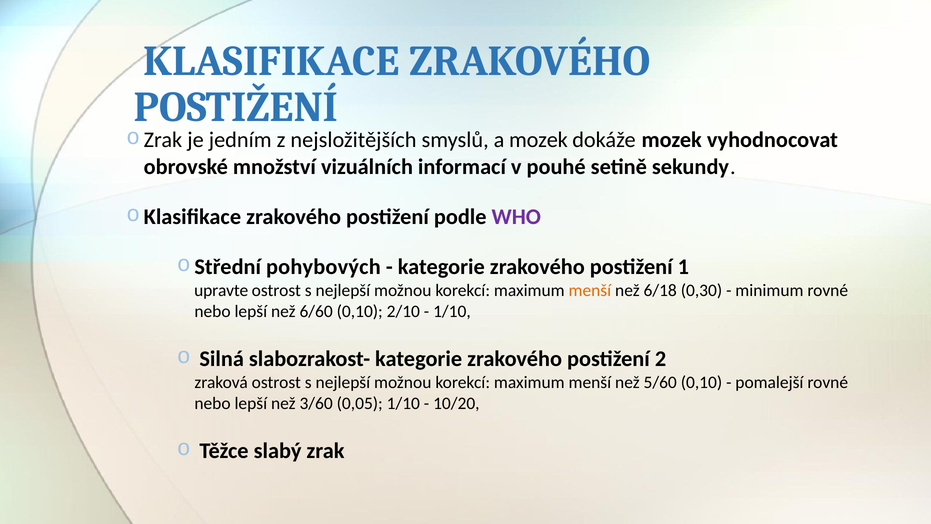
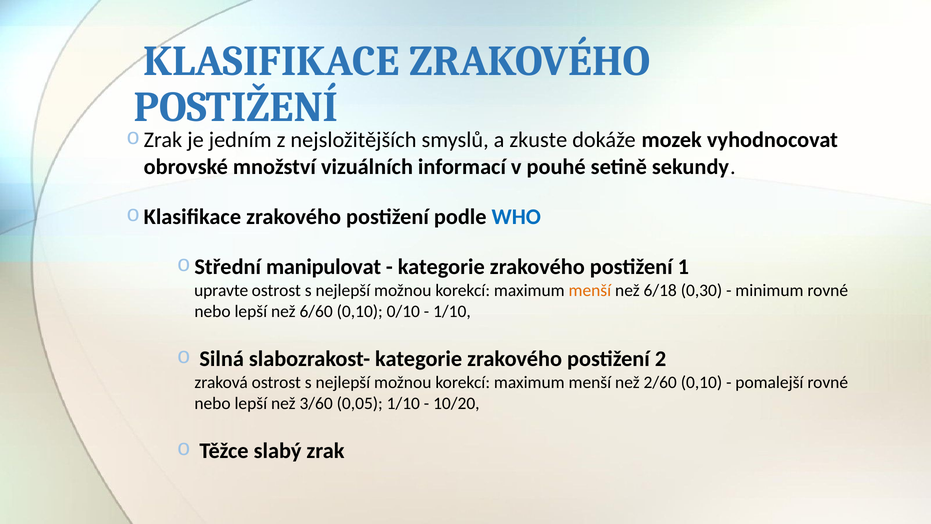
a mozek: mozek -> zkuste
WHO colour: purple -> blue
pohybových: pohybových -> manipulovat
2/10: 2/10 -> 0/10
5/60: 5/60 -> 2/60
